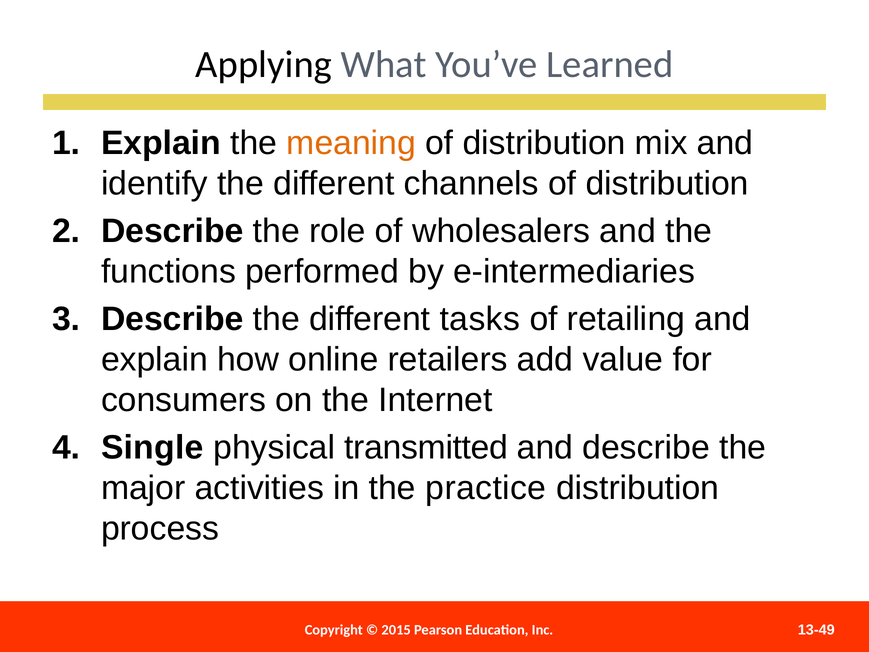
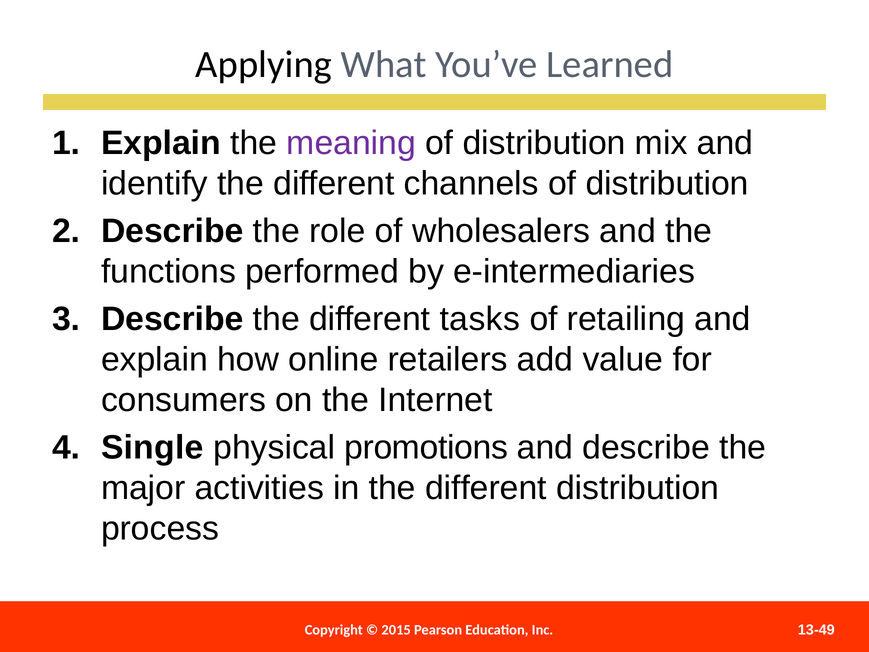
meaning colour: orange -> purple
transmitted: transmitted -> promotions
in the practice: practice -> different
